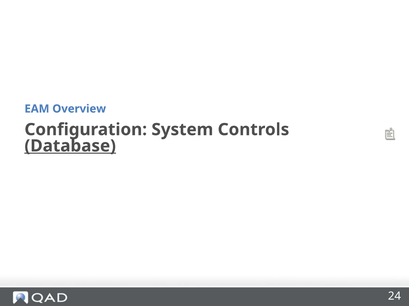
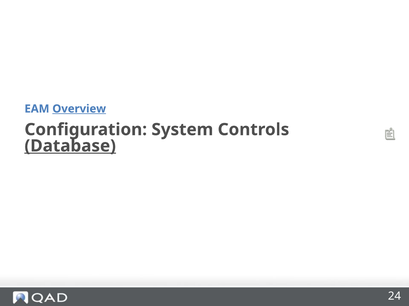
Overview underline: none -> present
